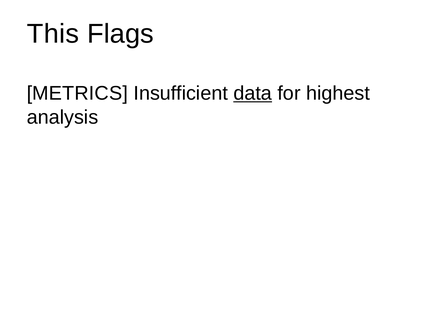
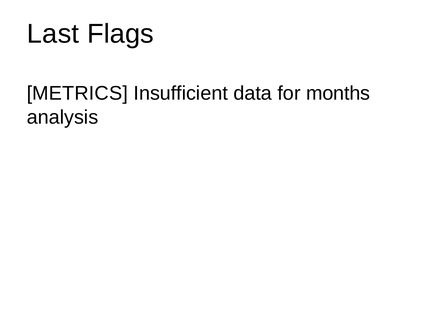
This: This -> Last
data underline: present -> none
highest: highest -> months
